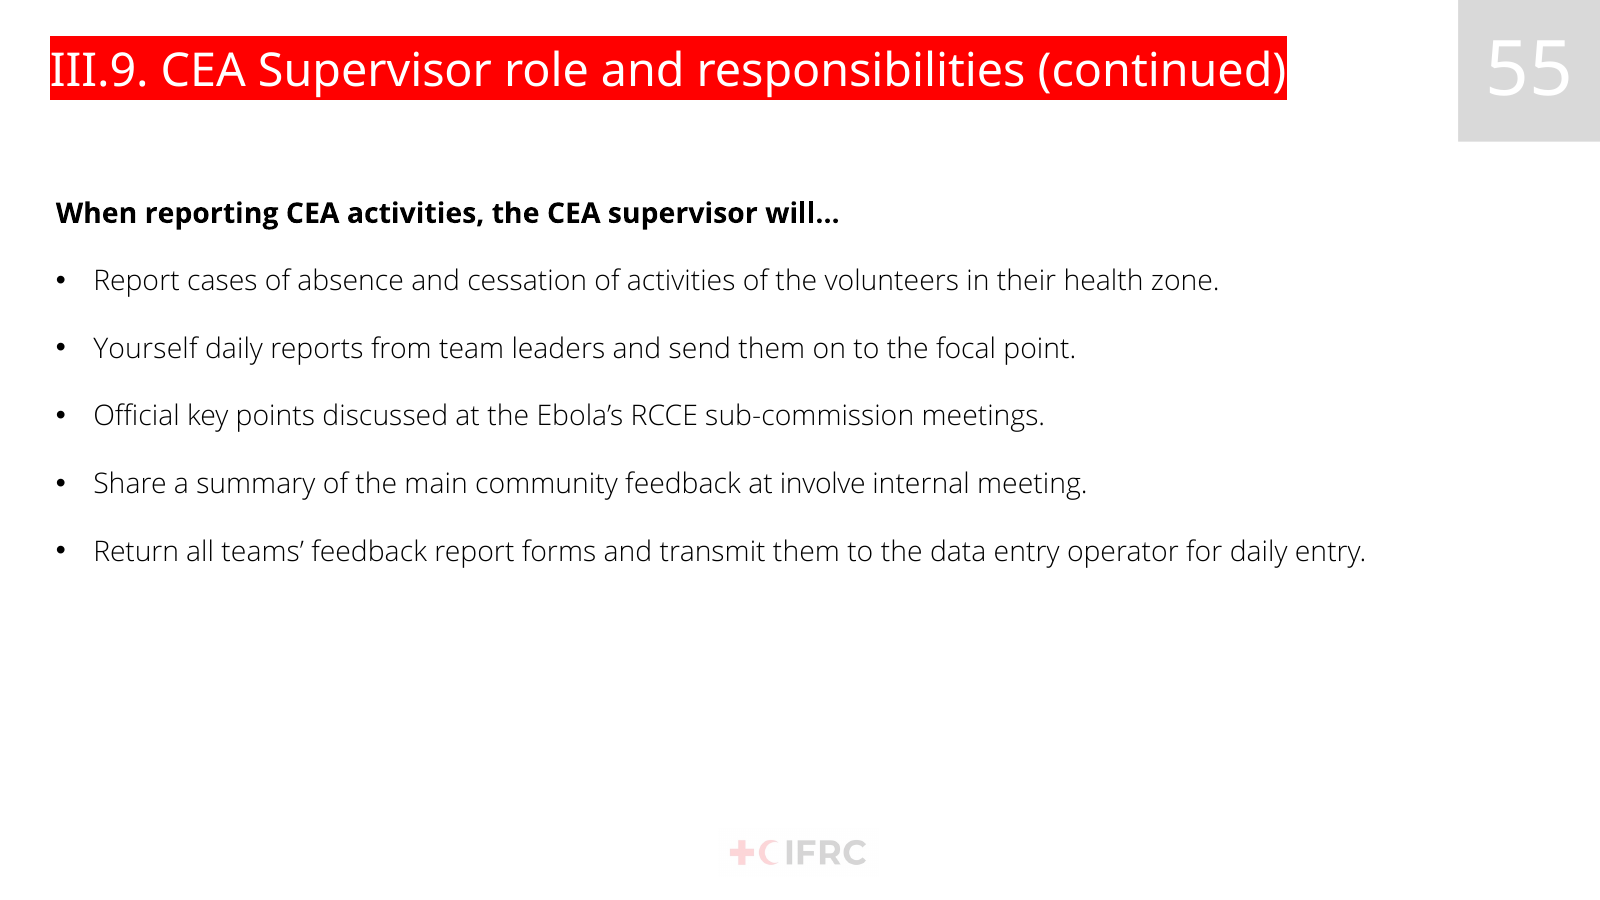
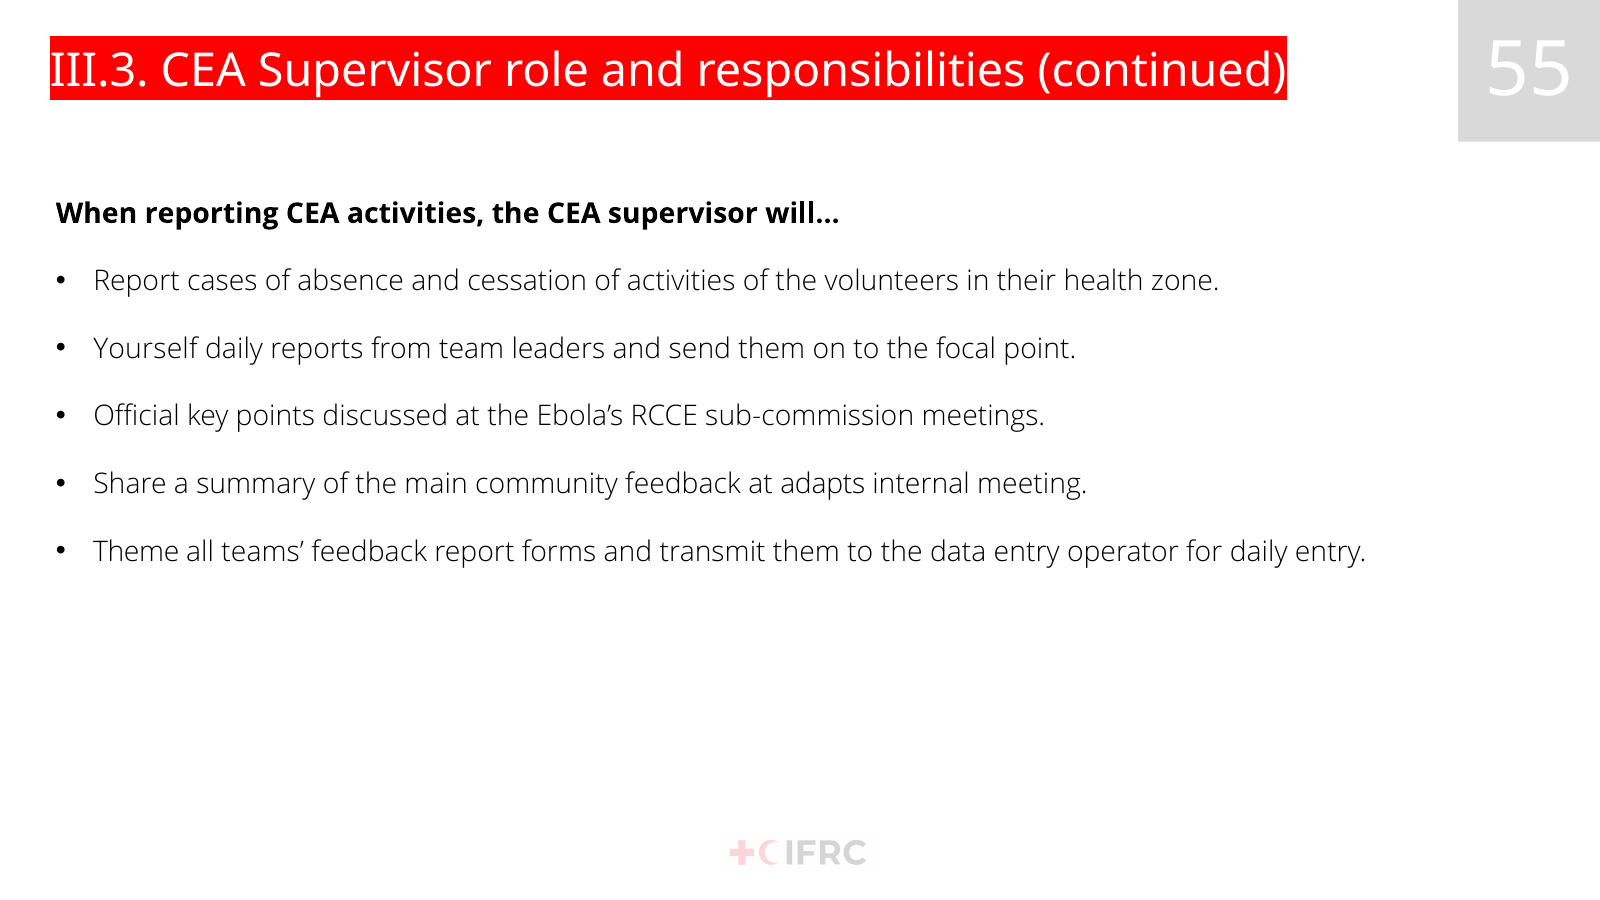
III.9: III.9 -> III.3
involve: involve -> adapts
Return: Return -> Theme
